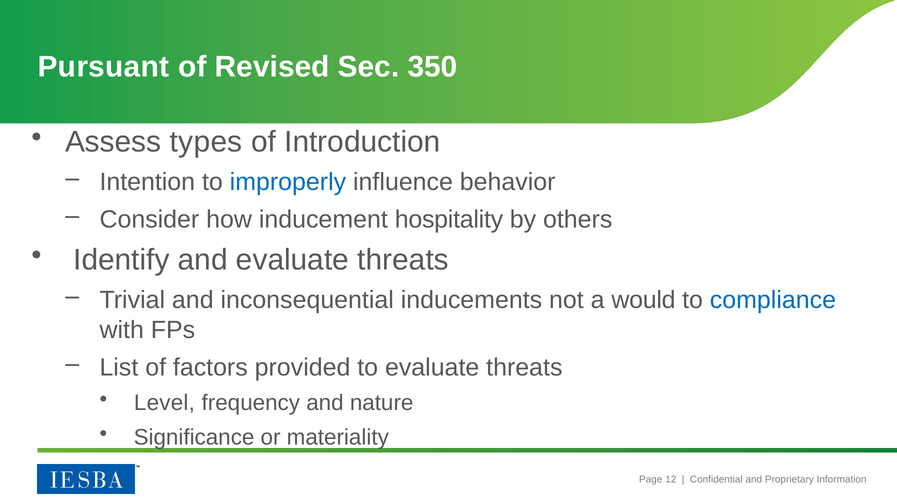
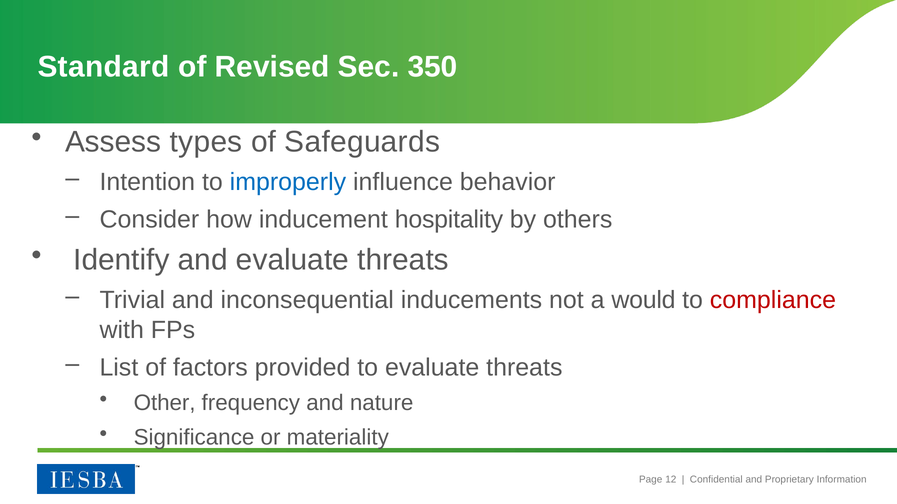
Pursuant: Pursuant -> Standard
Introduction: Introduction -> Safeguards
compliance colour: blue -> red
Level: Level -> Other
